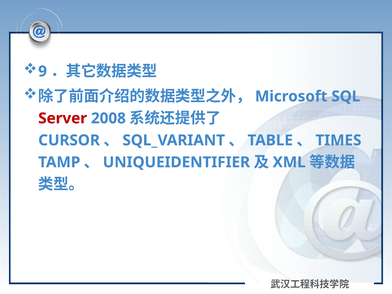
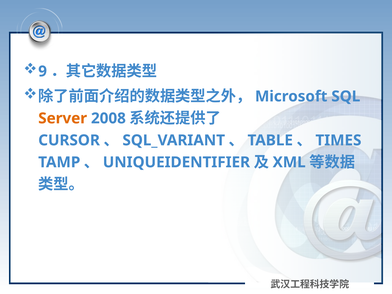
Server colour: red -> orange
